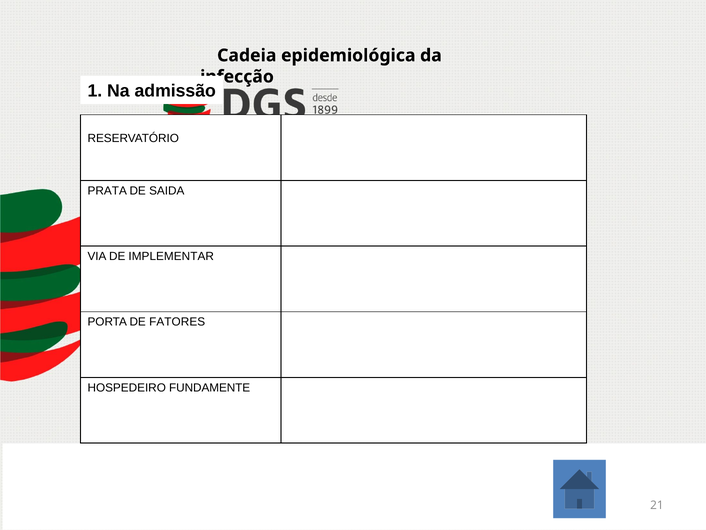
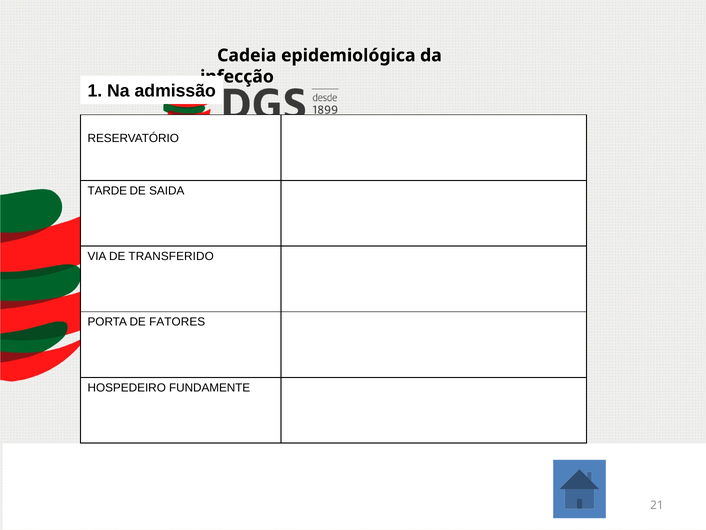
PRATA: PRATA -> TARDE
IMPLEMENTAR: IMPLEMENTAR -> TRANSFERIDO
